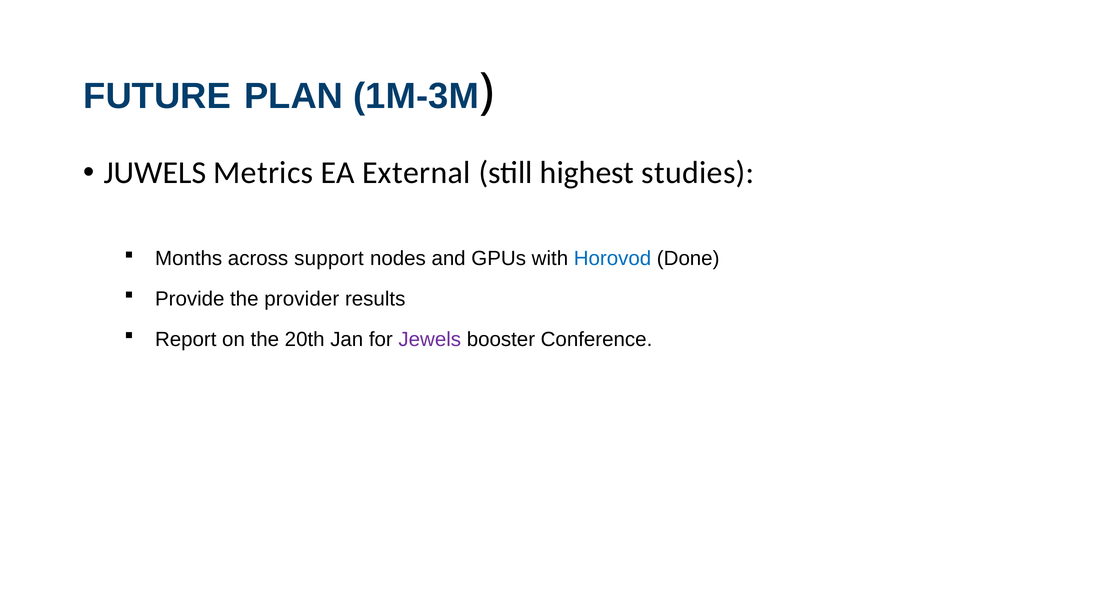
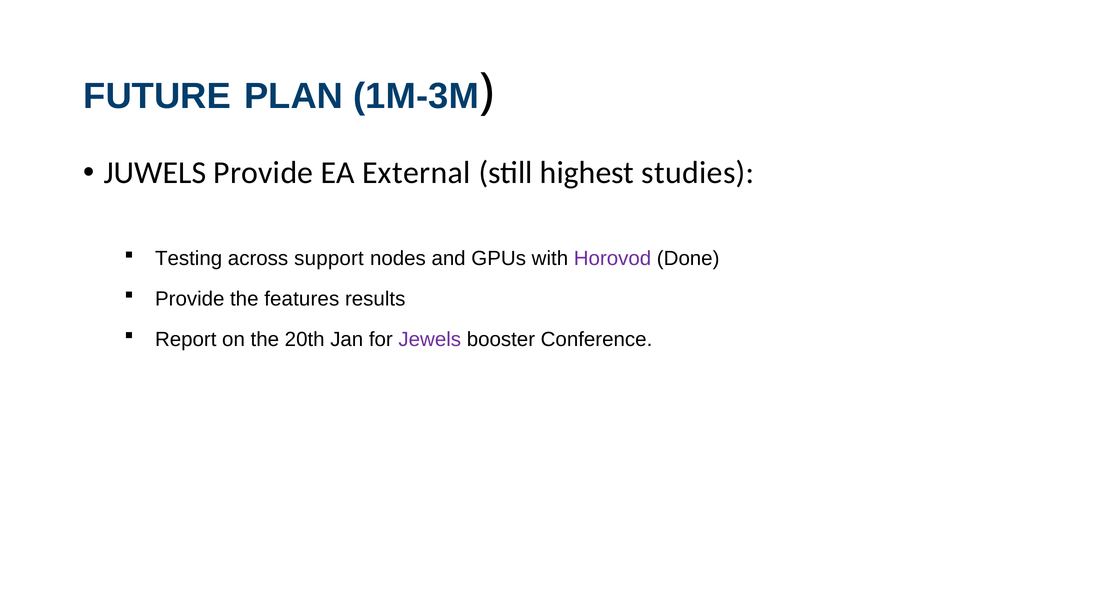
JUWELS Metrics: Metrics -> Provide
Months: Months -> Testing
Horovod colour: blue -> purple
provider: provider -> features
